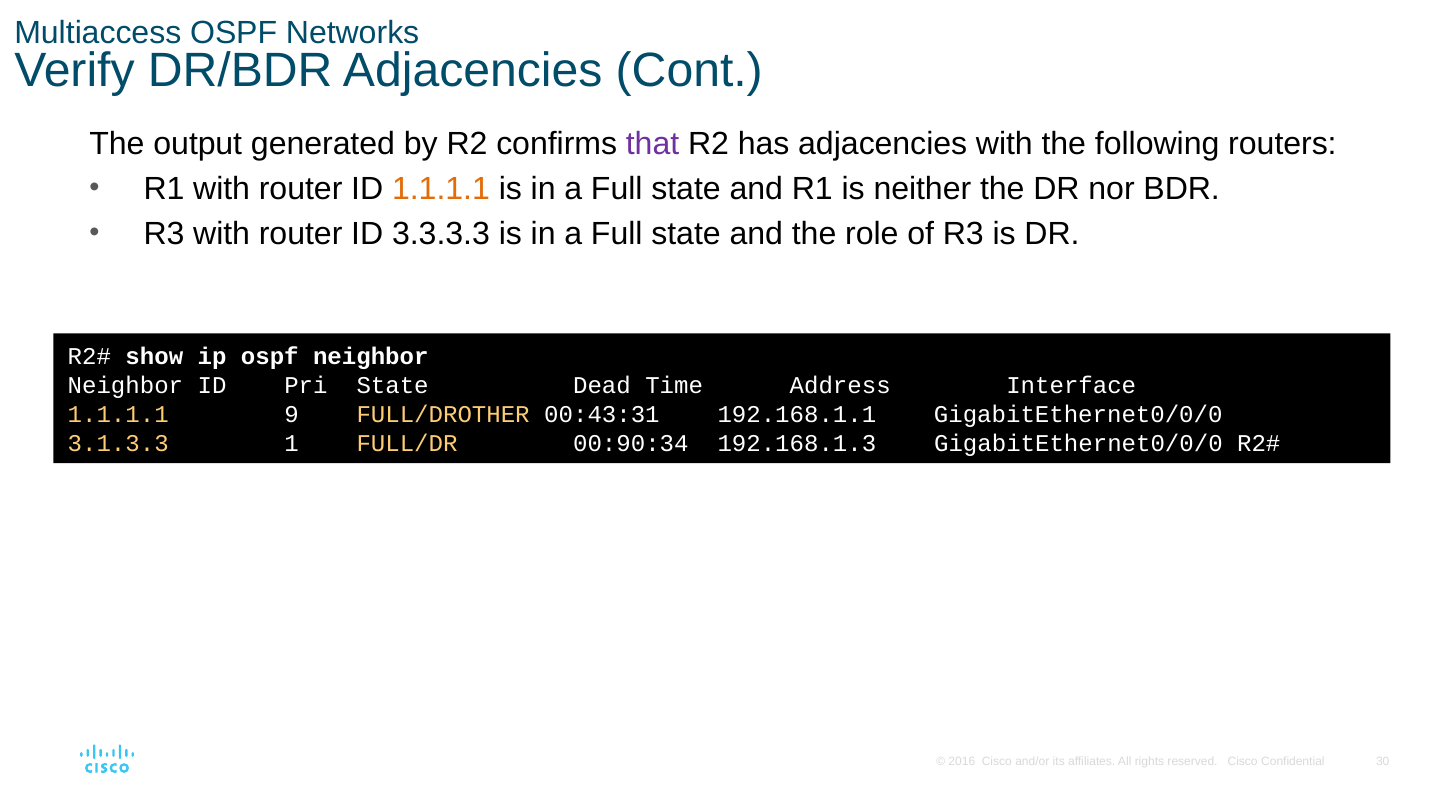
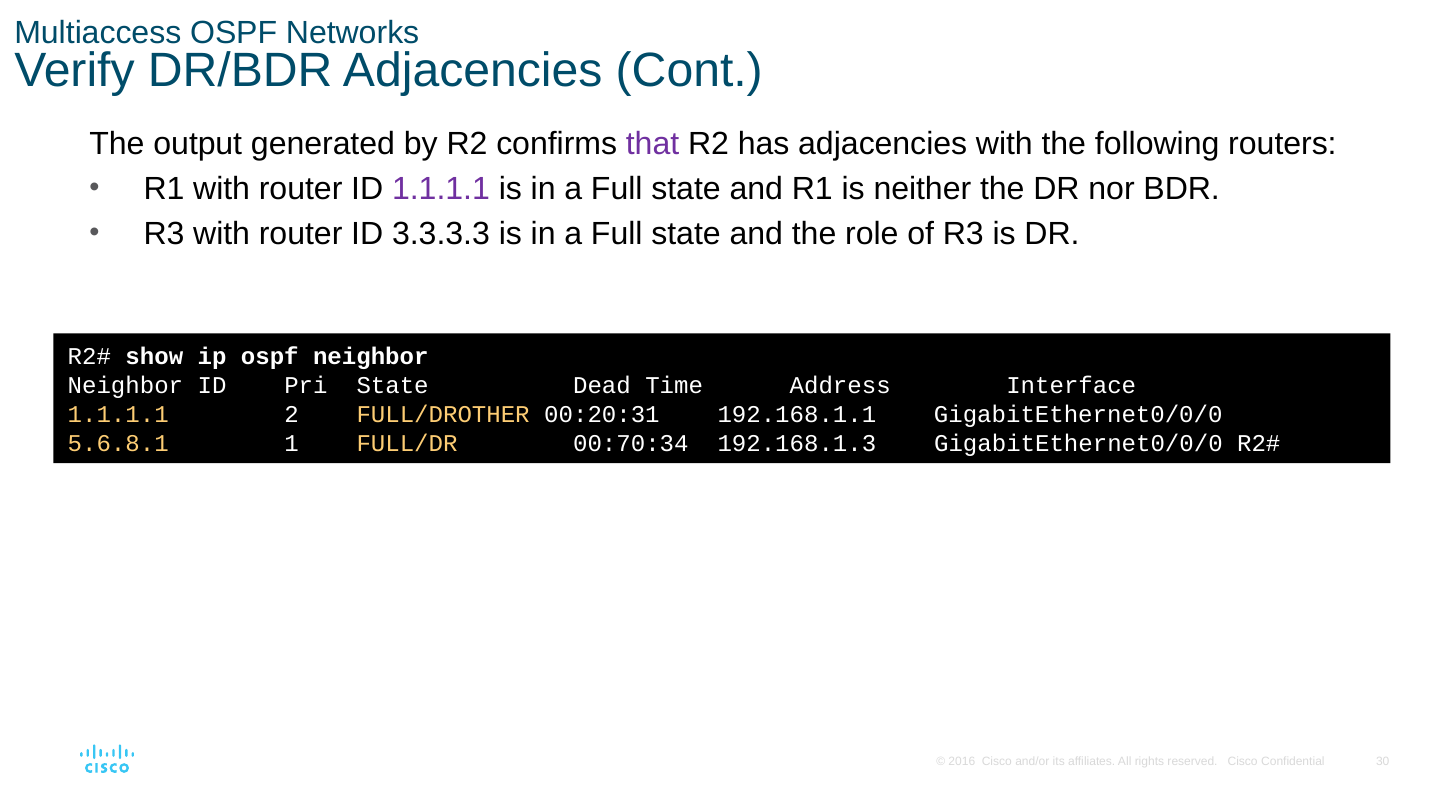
1.1.1.1 at (441, 189) colour: orange -> purple
9: 9 -> 2
00:43:31: 00:43:31 -> 00:20:31
3.1.3.3: 3.1.3.3 -> 5.6.8.1
00:90:34: 00:90:34 -> 00:70:34
